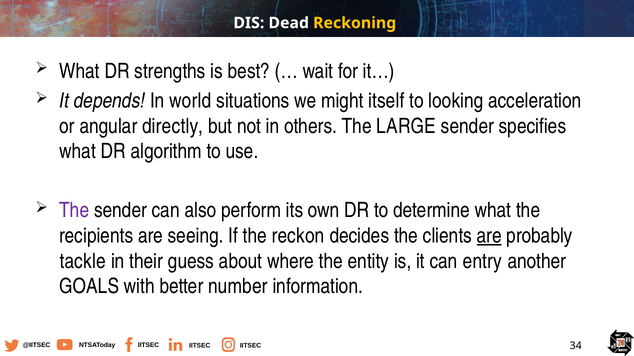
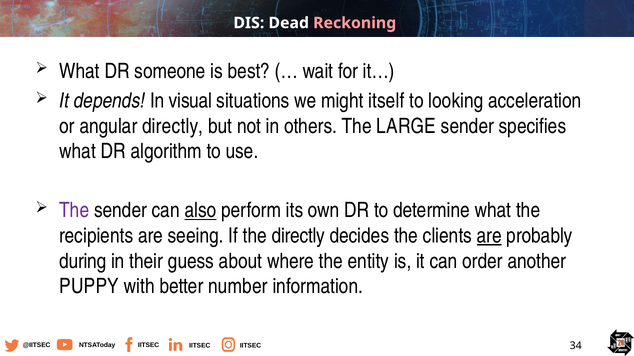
Reckoning colour: yellow -> pink
strengths: strengths -> someone
world: world -> visual
also underline: none -> present
the reckon: reckon -> directly
tackle: tackle -> during
entry: entry -> order
GOALS: GOALS -> PUPPY
